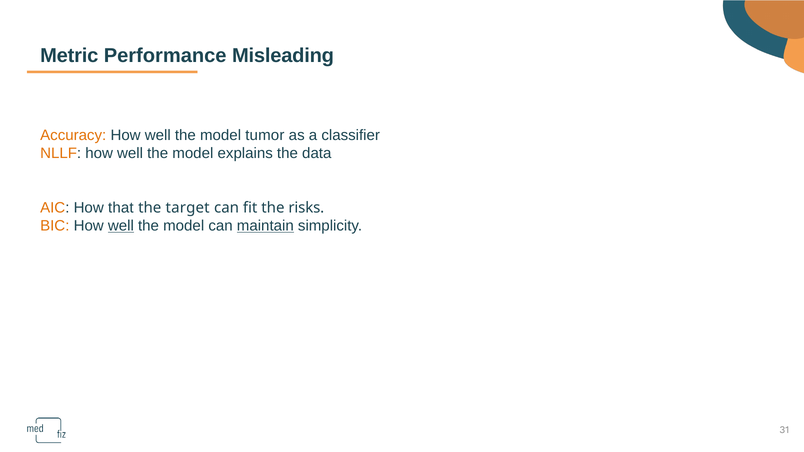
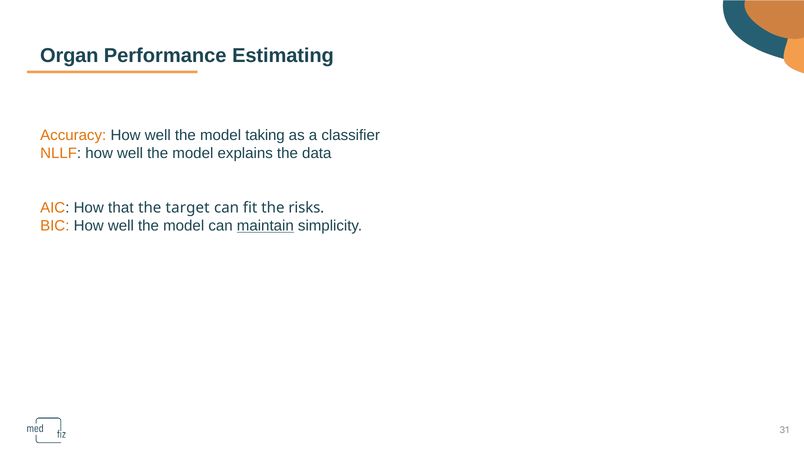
Metric: Metric -> Organ
Misleading: Misleading -> Estimating
tumor: tumor -> taking
well at (121, 226) underline: present -> none
